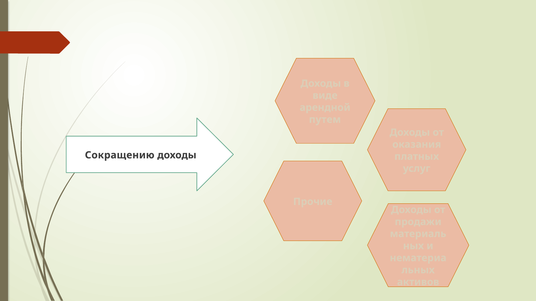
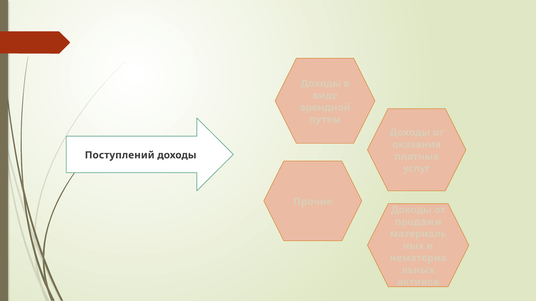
Сокращению: Сокращению -> Поступлений
